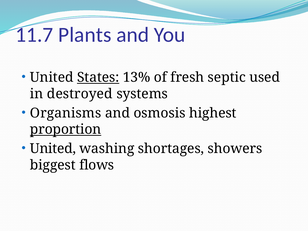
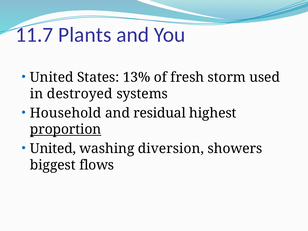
States underline: present -> none
septic: septic -> storm
Organisms: Organisms -> Household
osmosis: osmosis -> residual
shortages: shortages -> diversion
